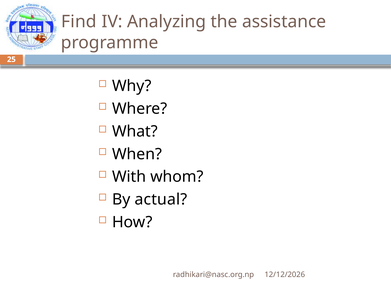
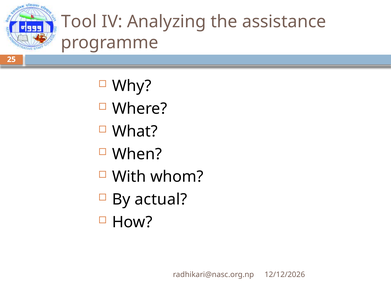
Find: Find -> Tool
